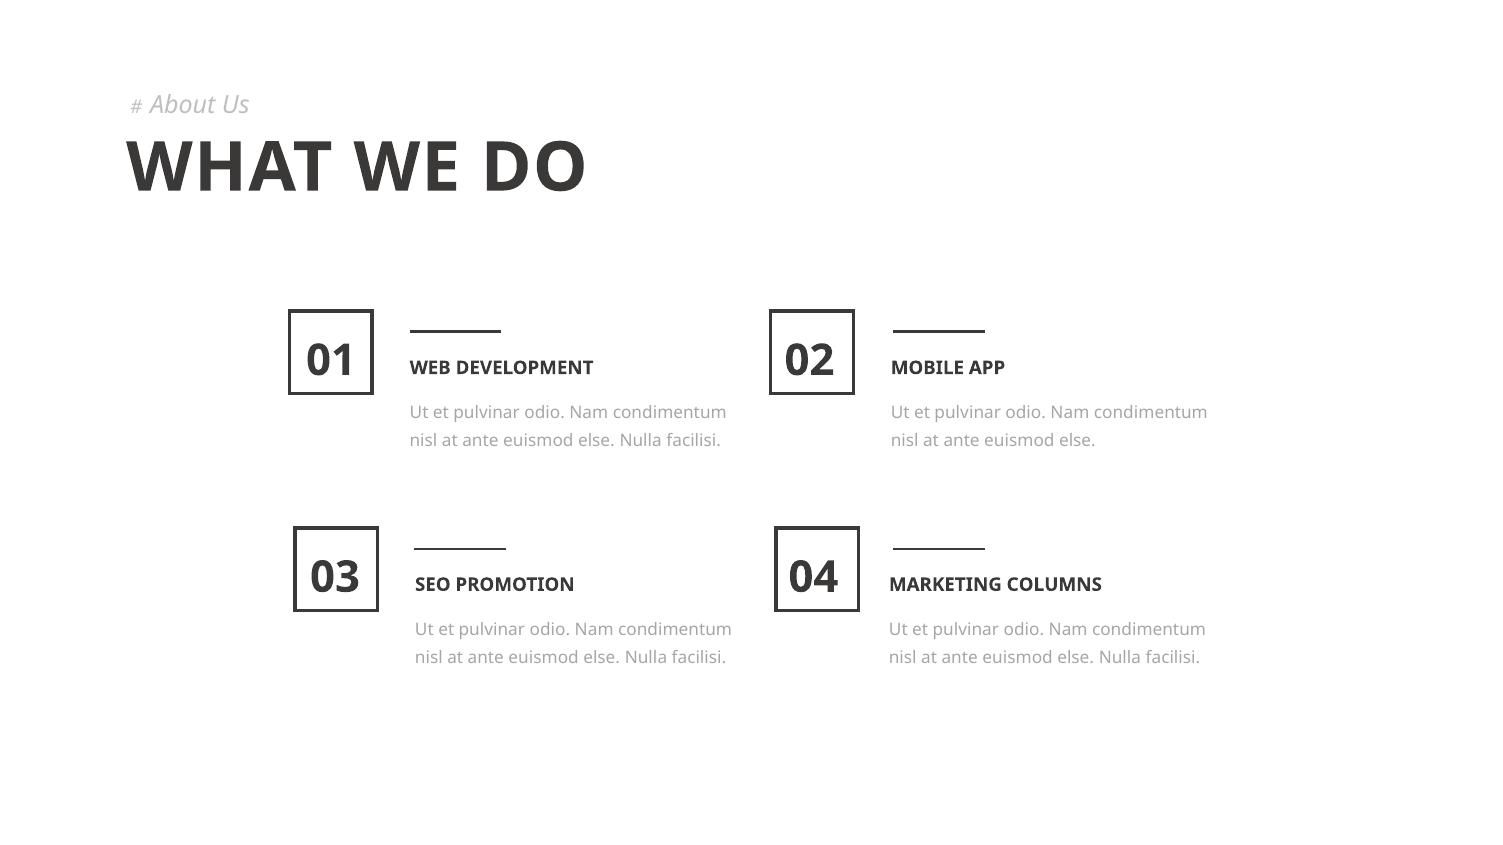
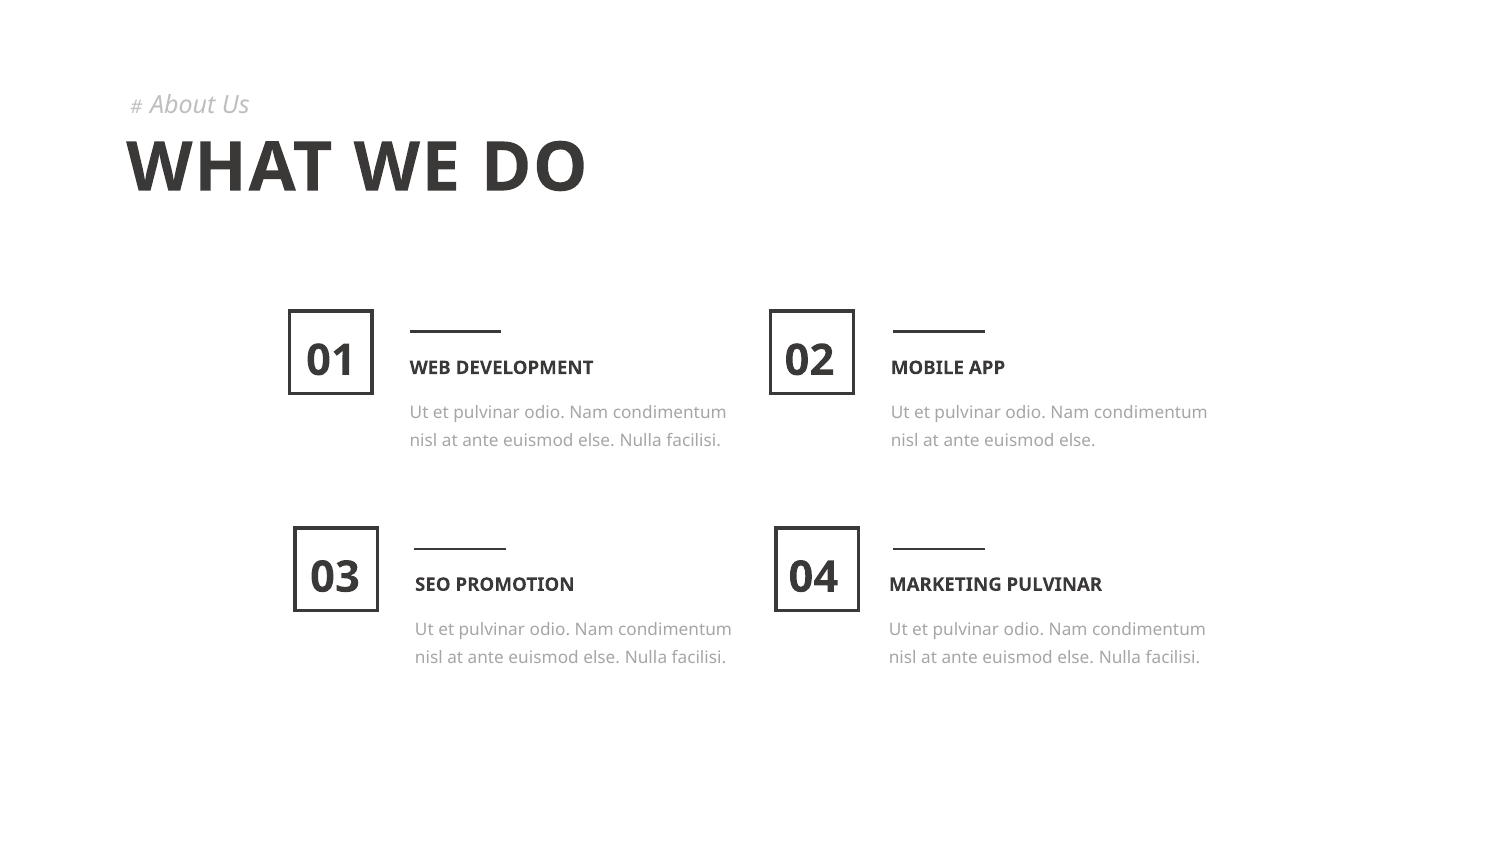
MARKETING COLUMNS: COLUMNS -> PULVINAR
